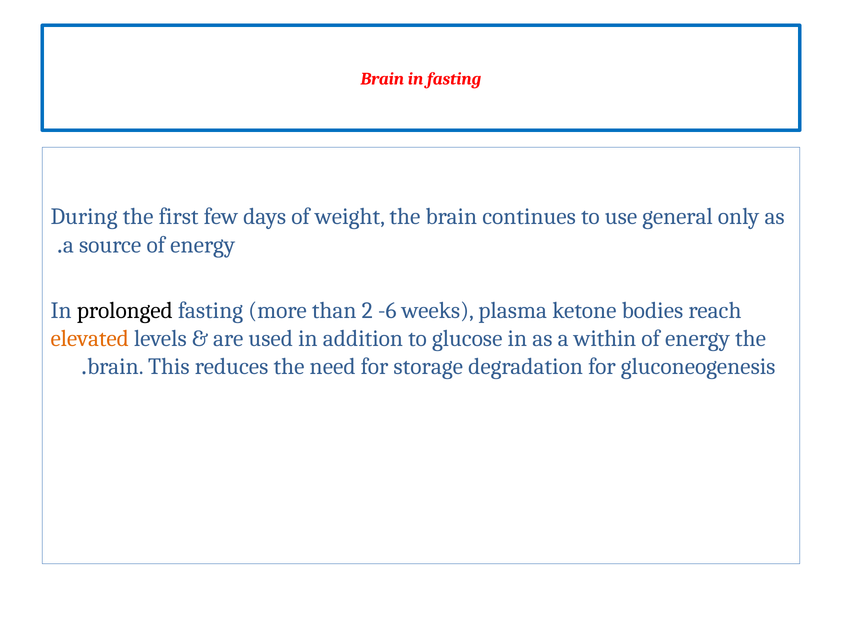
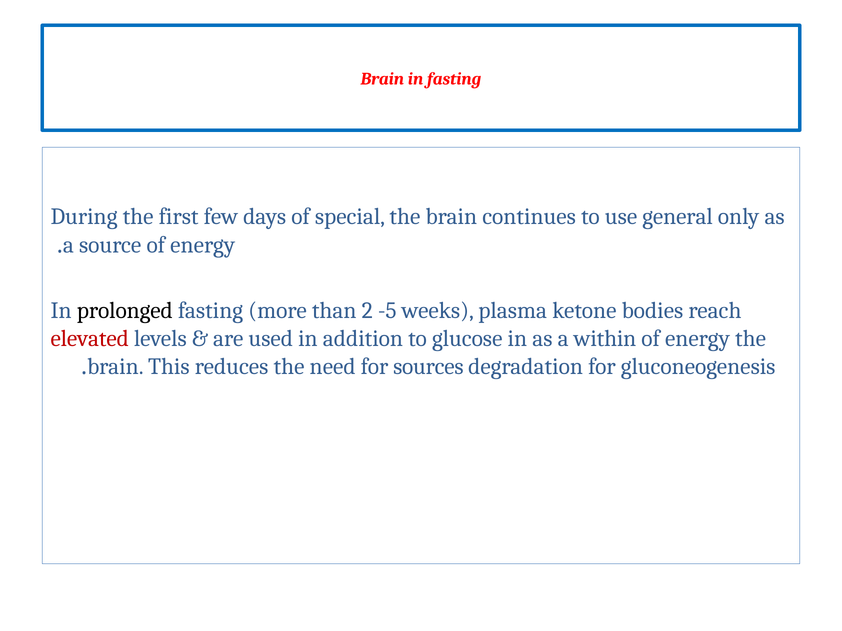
weight: weight -> special
-6: -6 -> -5
elevated colour: orange -> red
storage: storage -> sources
